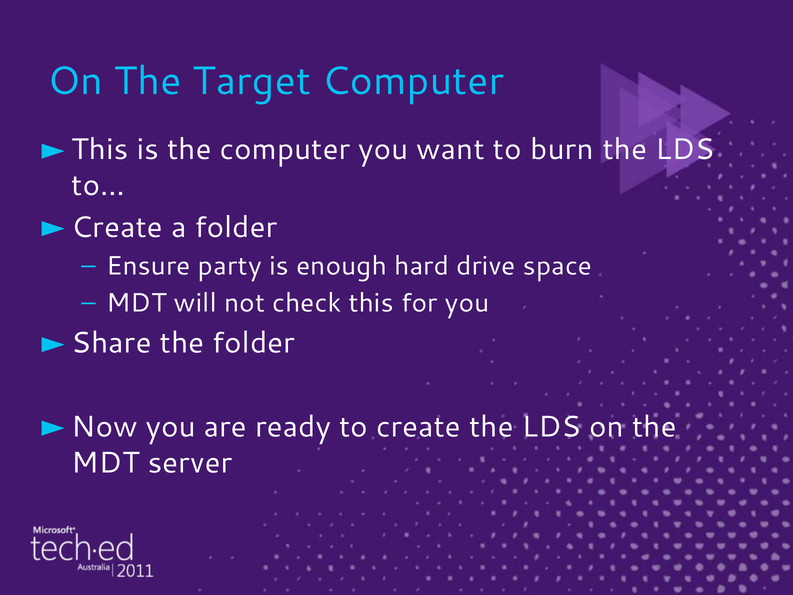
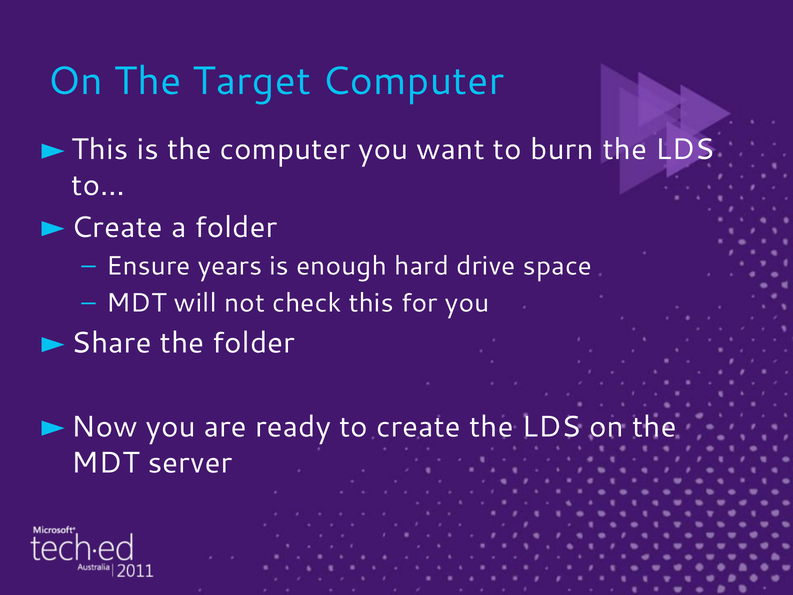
party: party -> years
